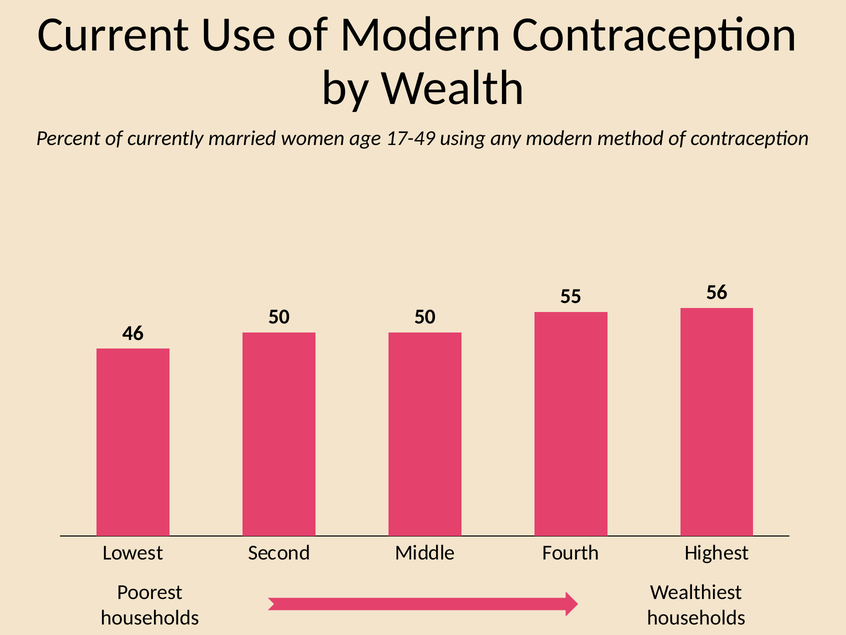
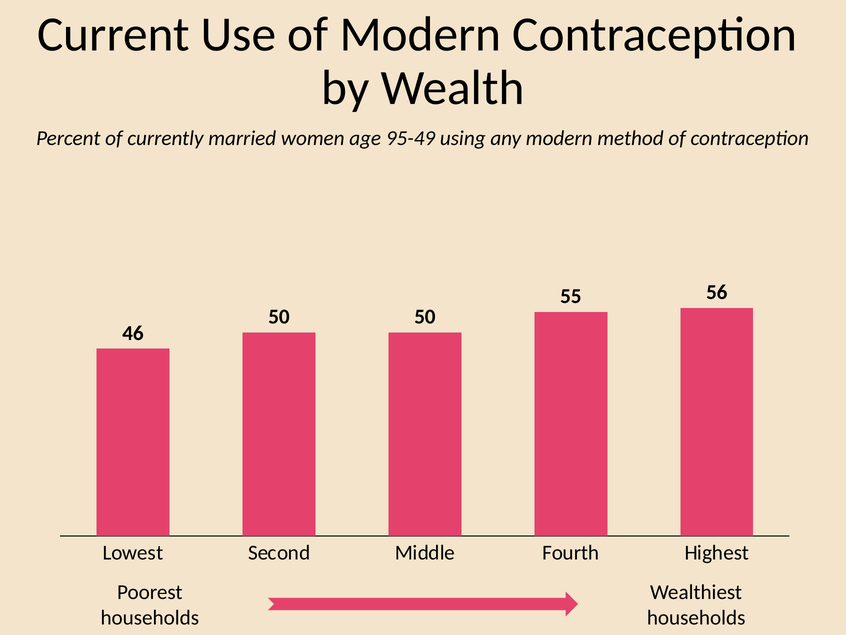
17-49: 17-49 -> 95-49
